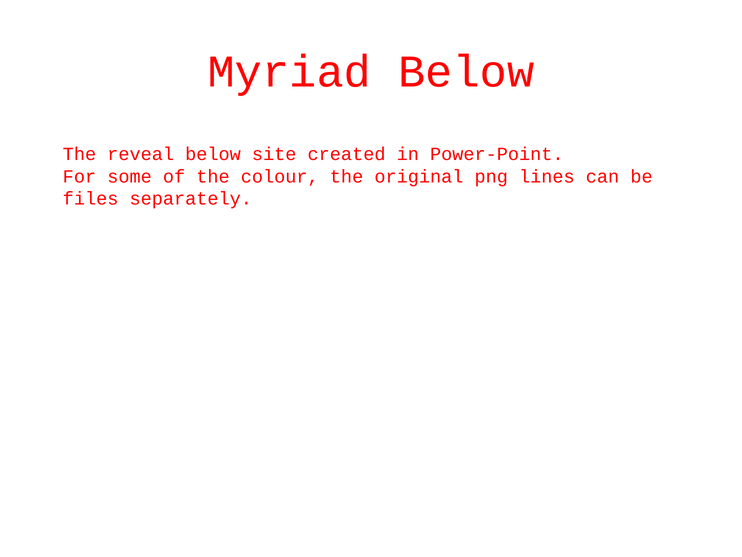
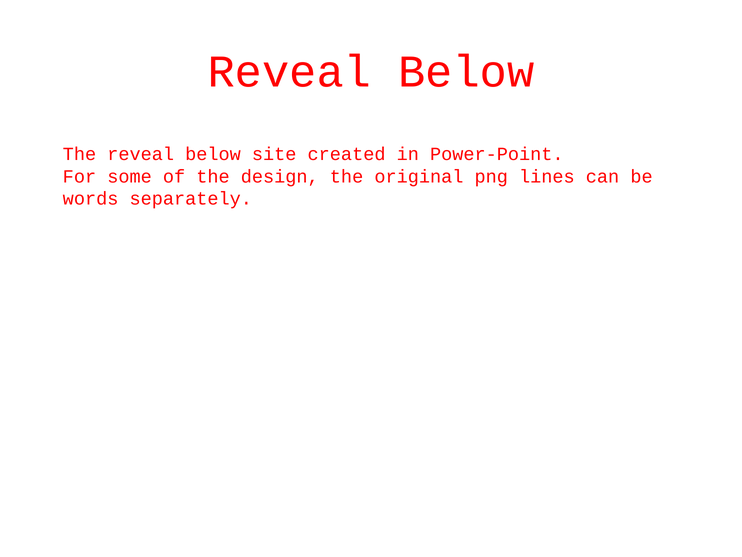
Myriad at (289, 72): Myriad -> Reveal
colour: colour -> design
files: files -> words
